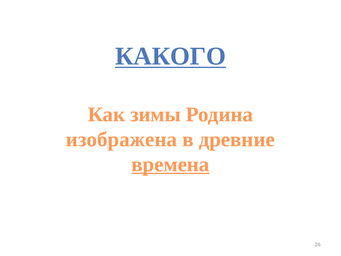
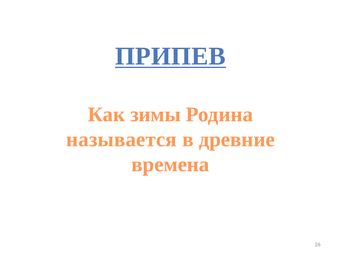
КАКОГО: КАКОГО -> ПРИПЕВ
изображена: изображена -> называется
времена underline: present -> none
